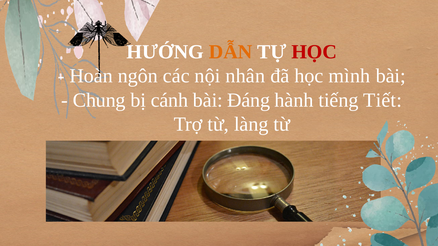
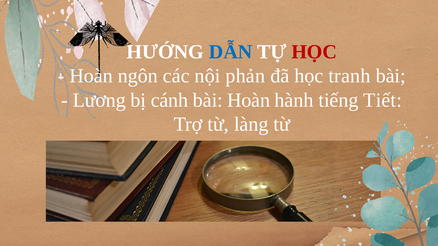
DẪN colour: orange -> blue
nhân: nhân -> phản
mình: mình -> tranh
Chung: Chung -> Lương
bài Đáng: Đáng -> Hoàn
